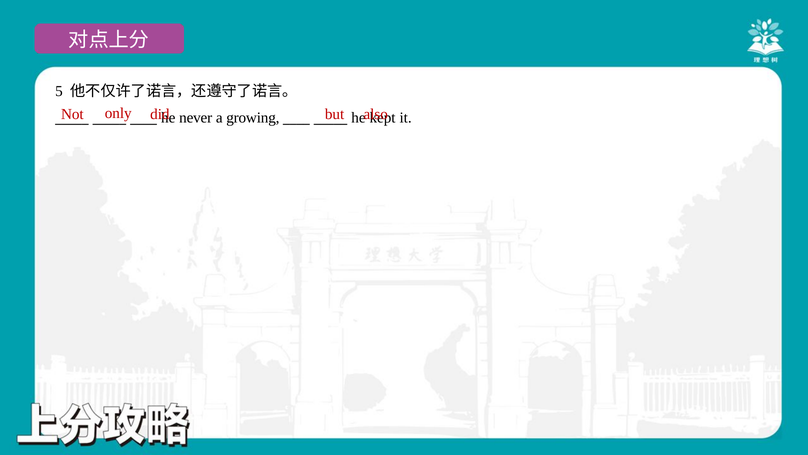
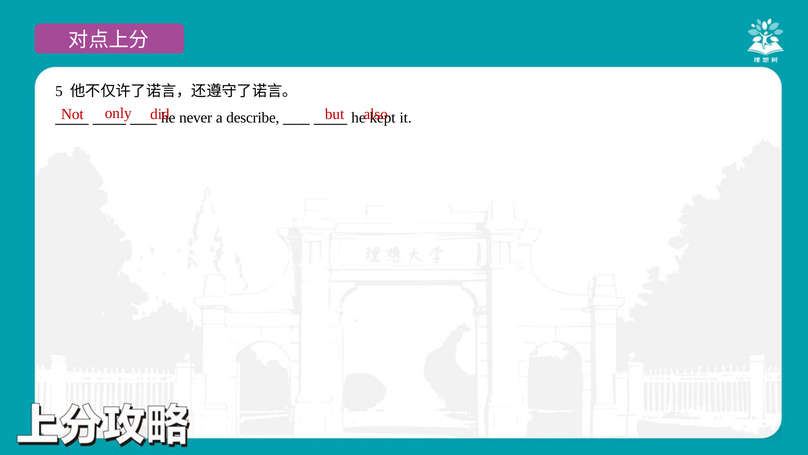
growing: growing -> describe
